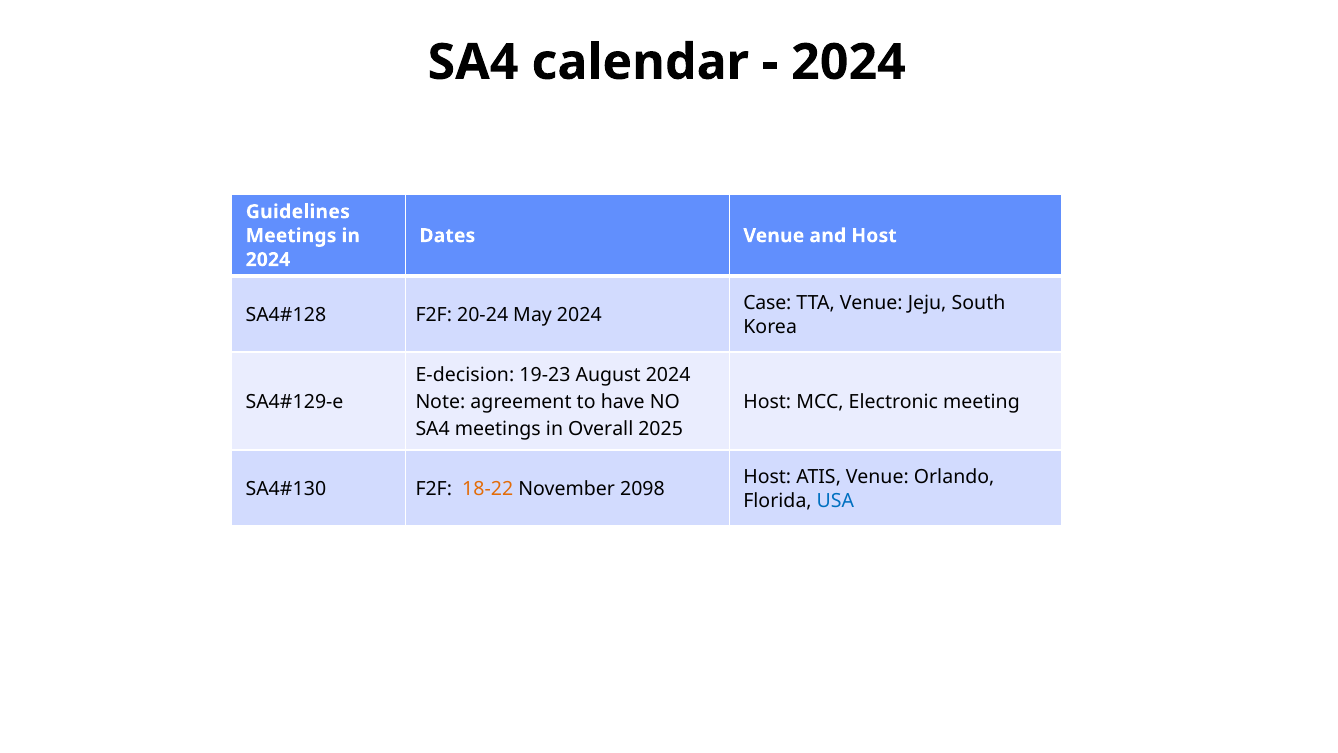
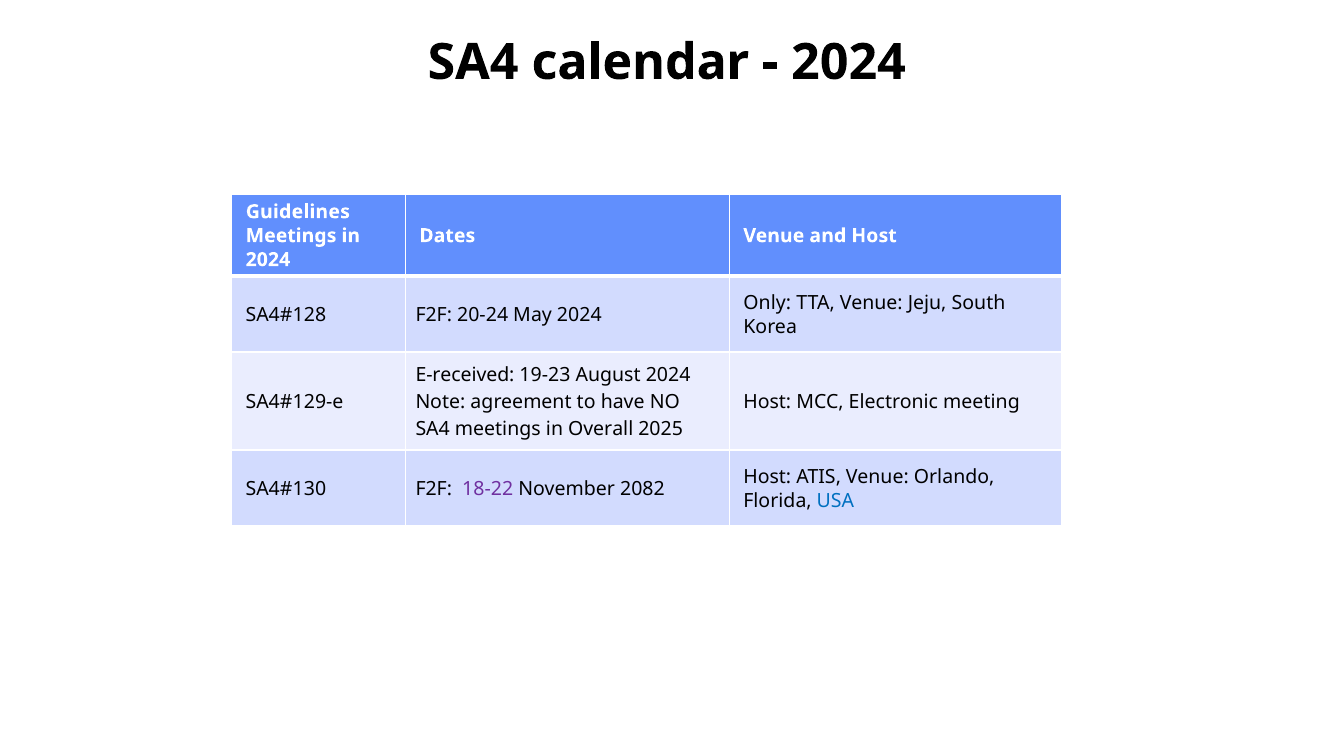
Case: Case -> Only
E-decision: E-decision -> E-received
18-22 colour: orange -> purple
2098: 2098 -> 2082
